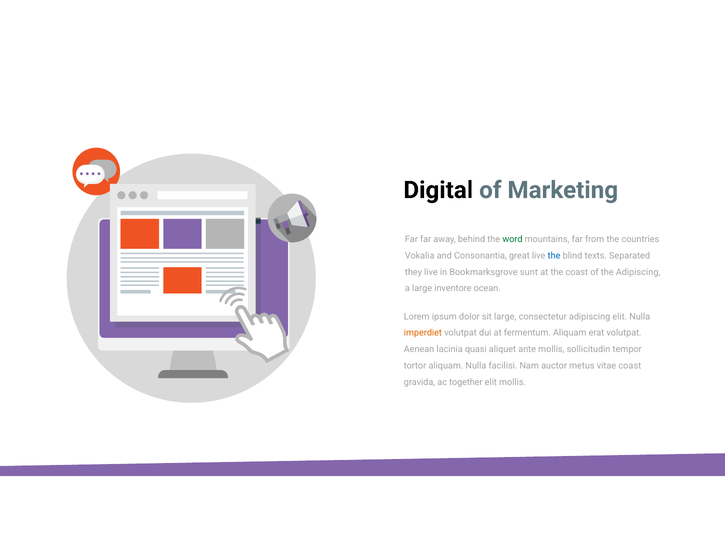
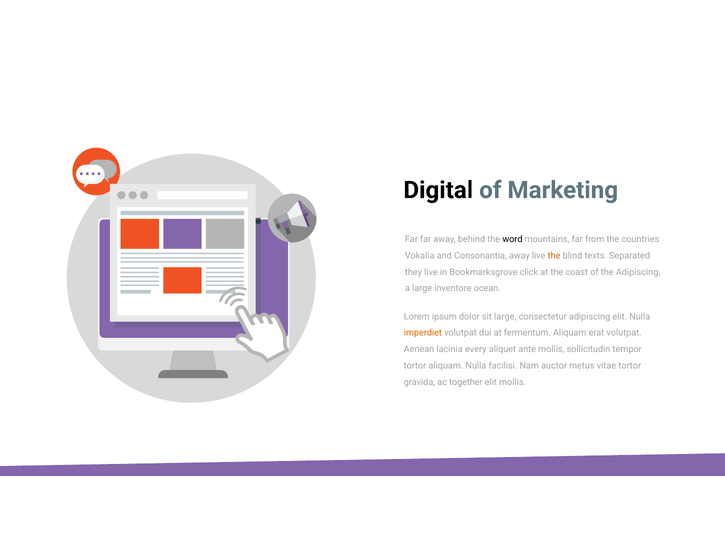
word colour: green -> black
Consonantia great: great -> away
the at (554, 256) colour: blue -> orange
sunt: sunt -> click
quasi: quasi -> every
vitae coast: coast -> tortor
